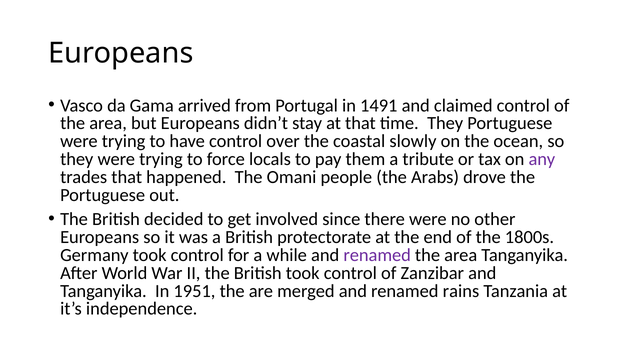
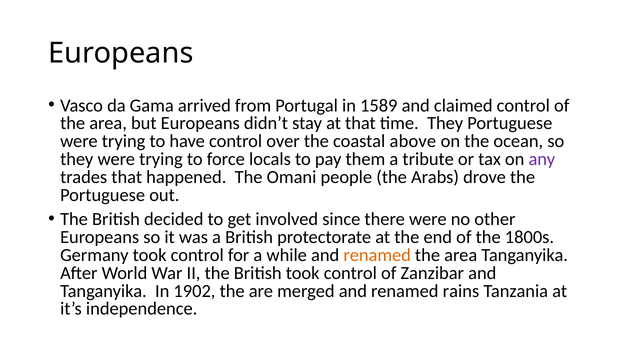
1491: 1491 -> 1589
slowly: slowly -> above
renamed at (377, 255) colour: purple -> orange
1951: 1951 -> 1902
